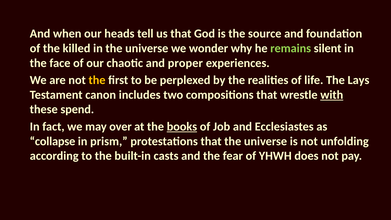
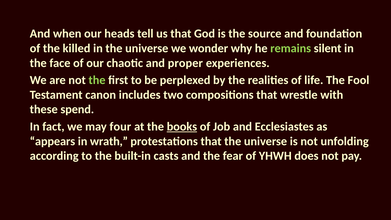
the at (97, 80) colour: yellow -> light green
Lays: Lays -> Fool
with underline: present -> none
over: over -> four
collapse: collapse -> appears
prism: prism -> wrath
